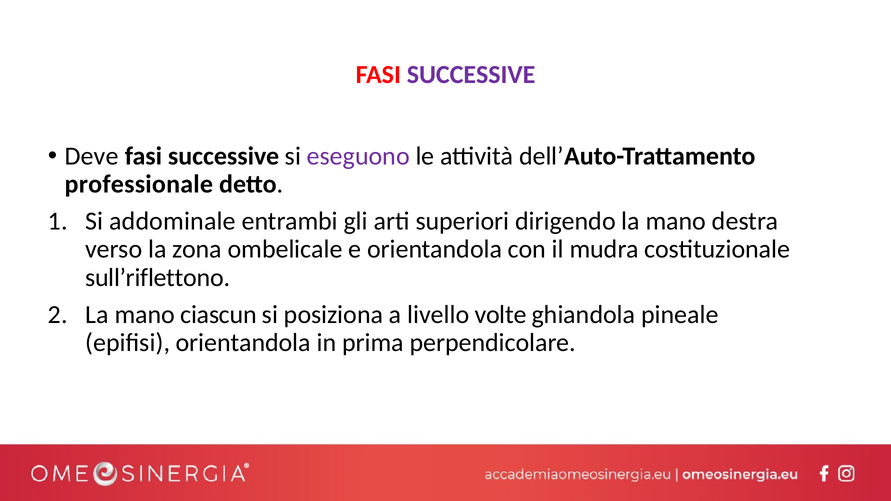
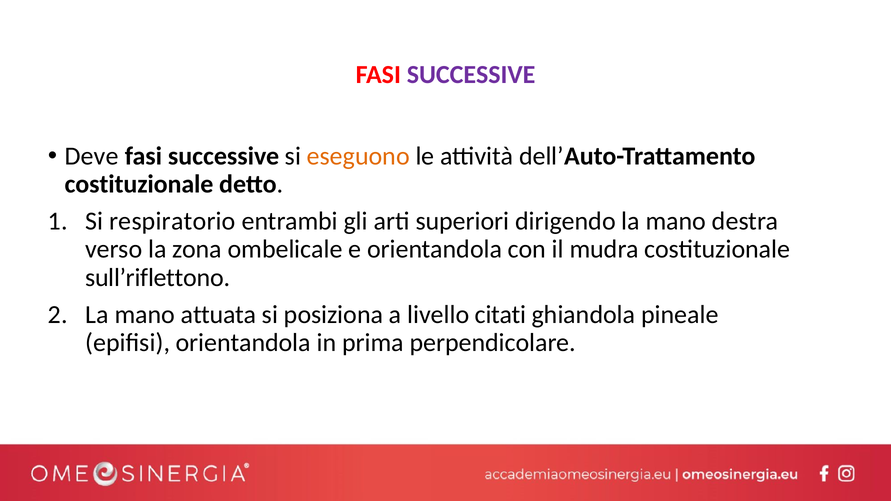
eseguono colour: purple -> orange
professionale at (139, 184): professionale -> costituzionale
addominale: addominale -> respiratorio
ciascun: ciascun -> attuata
volte: volte -> citati
